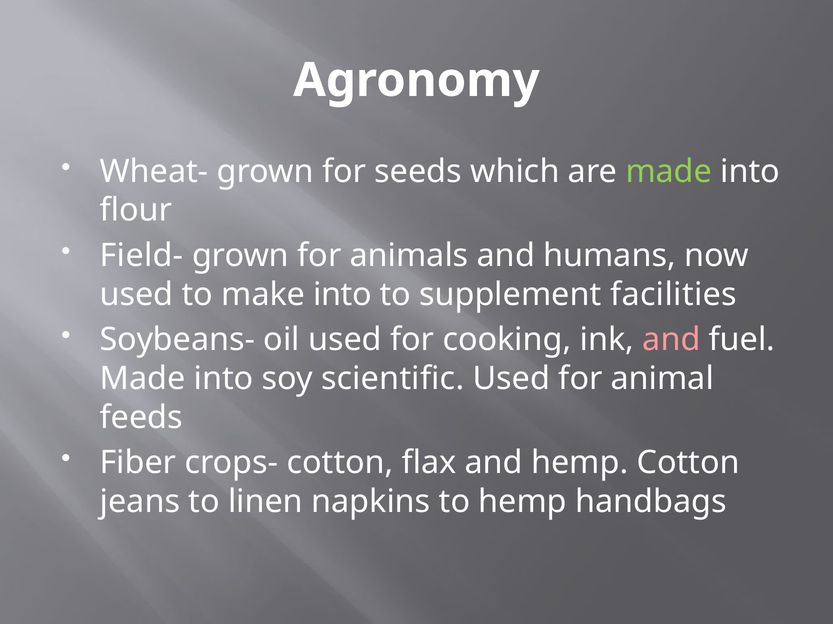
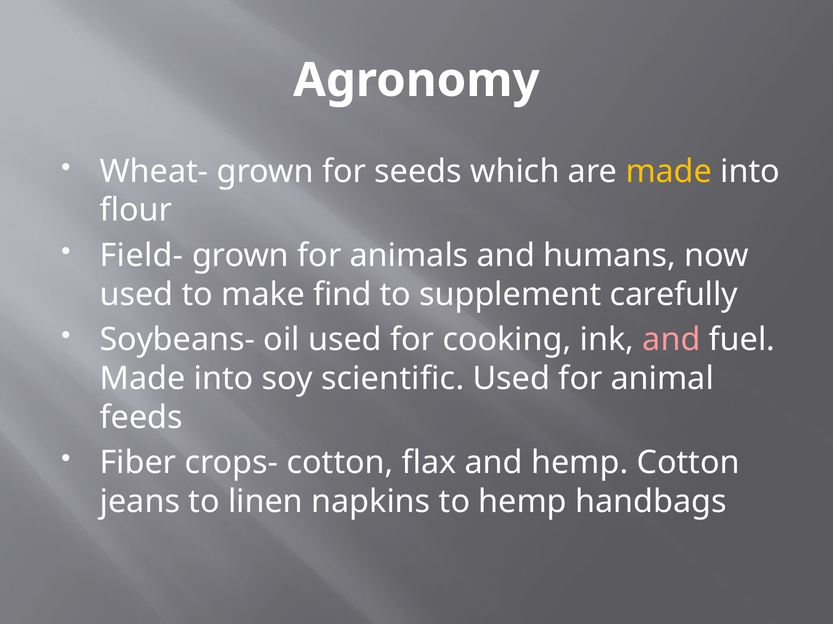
made at (669, 172) colour: light green -> yellow
make into: into -> find
facilities: facilities -> carefully
